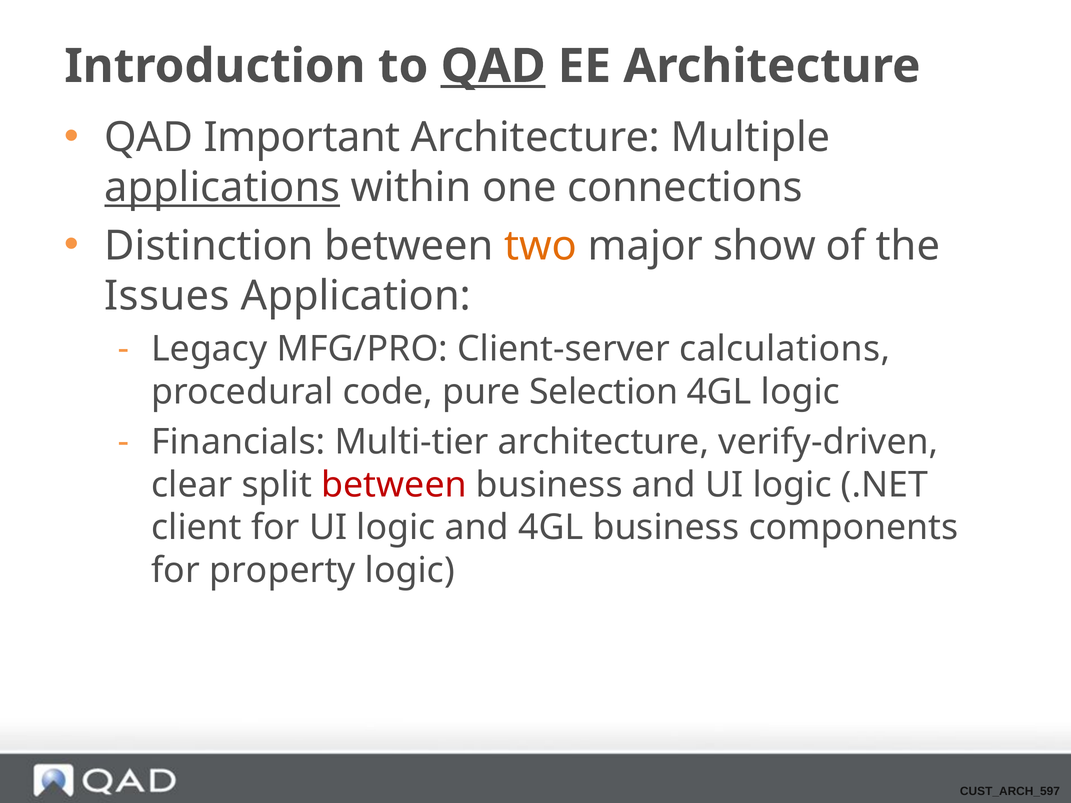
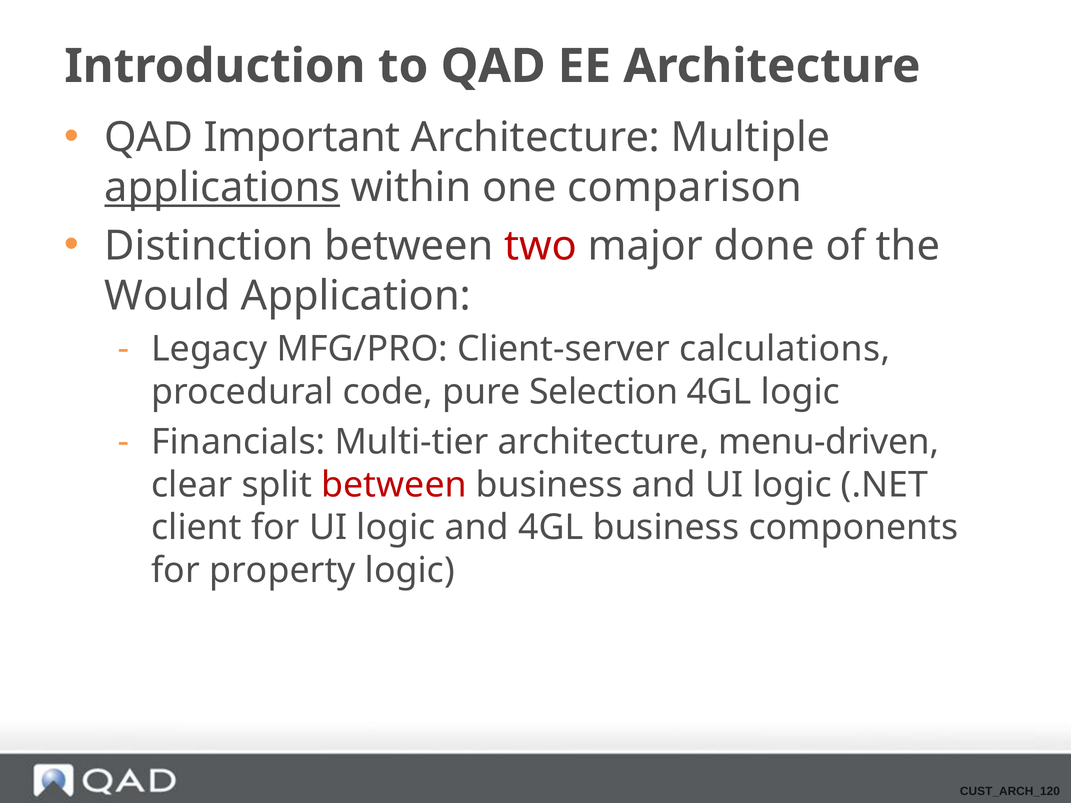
QAD at (493, 66) underline: present -> none
connections: connections -> comparison
two colour: orange -> red
show: show -> done
Issues: Issues -> Would
verify-driven: verify-driven -> menu-driven
CUST_ARCH_597: CUST_ARCH_597 -> CUST_ARCH_120
